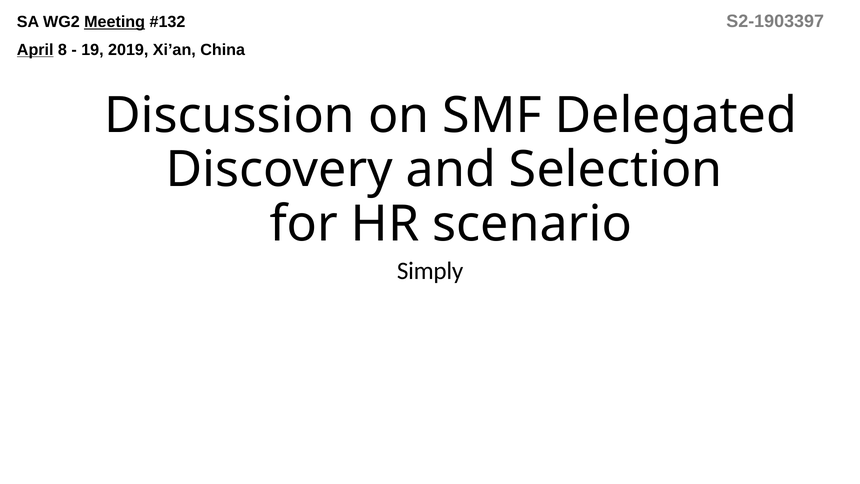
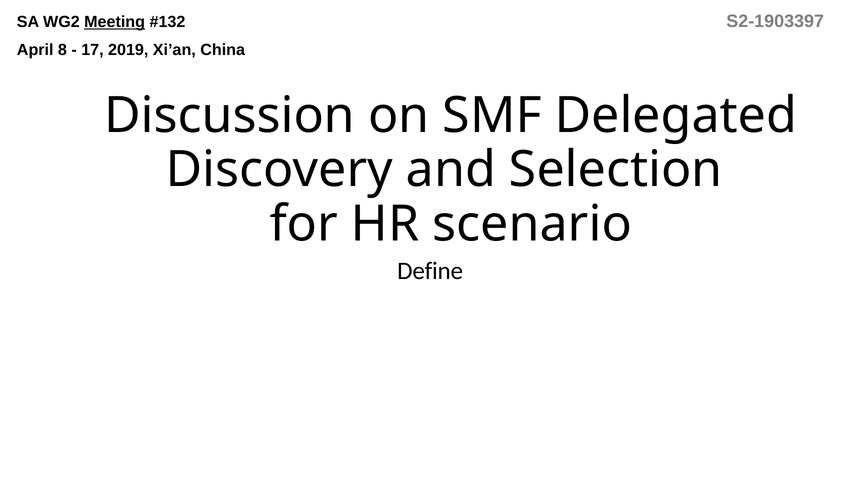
April underline: present -> none
19: 19 -> 17
Simply: Simply -> Define
